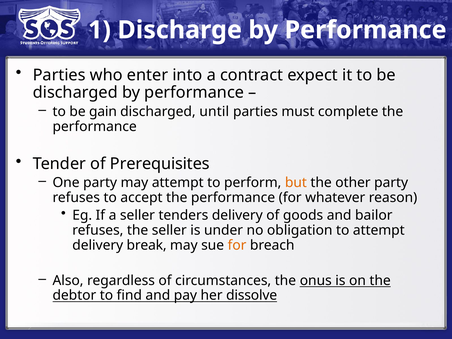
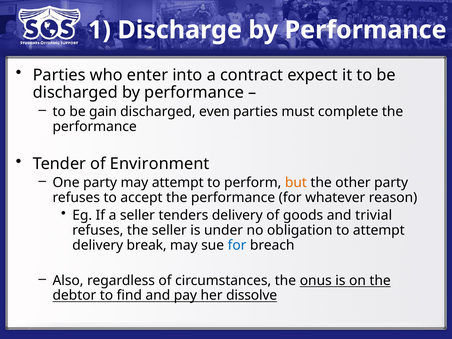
until: until -> even
Prerequisites: Prerequisites -> Environment
bailor: bailor -> trivial
for at (237, 245) colour: orange -> blue
